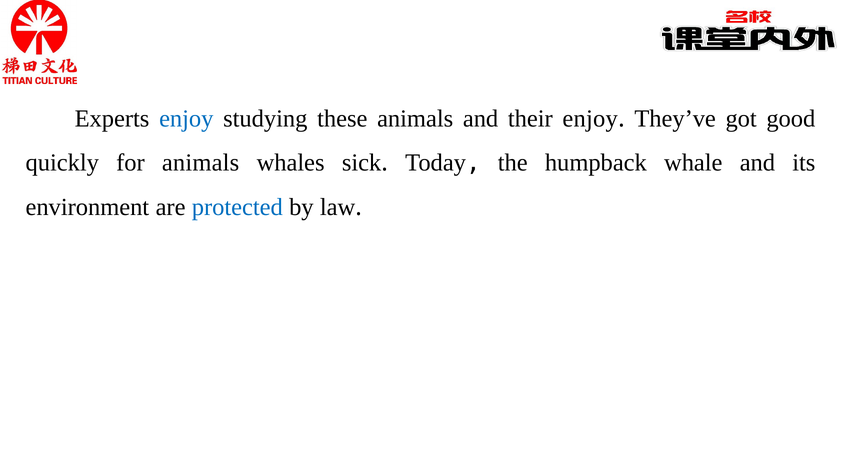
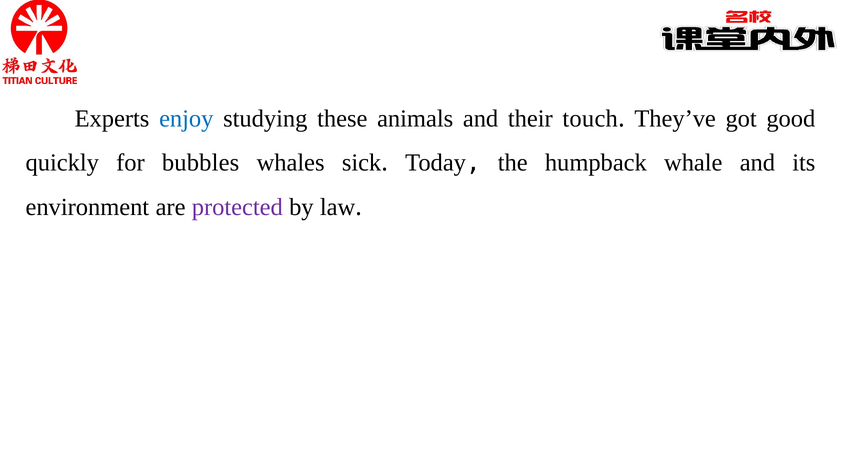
their enjoy: enjoy -> touch
for animals: animals -> bubbles
protected colour: blue -> purple
